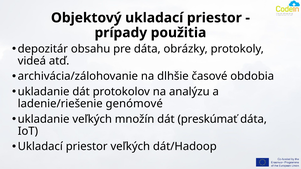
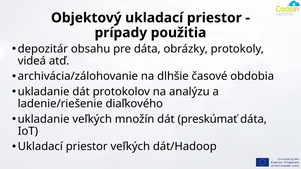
genómové: genómové -> diaľkového
